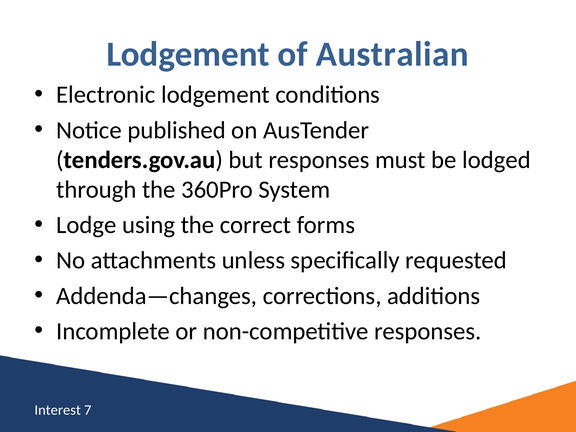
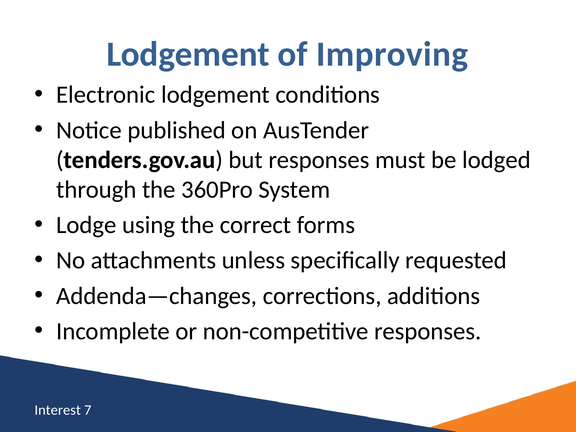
Australian: Australian -> Improving
